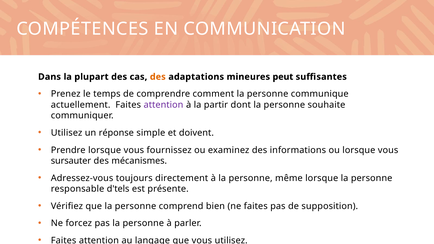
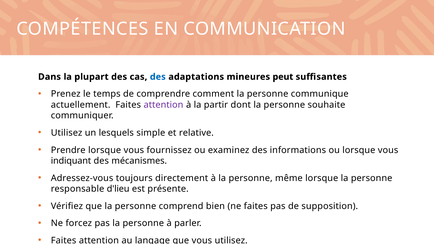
des at (158, 77) colour: orange -> blue
réponse: réponse -> lesquels
doivent: doivent -> relative
sursauter: sursauter -> indiquant
d'tels: d'tels -> d'lieu
